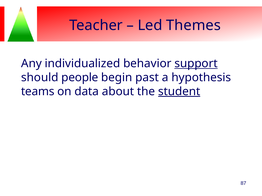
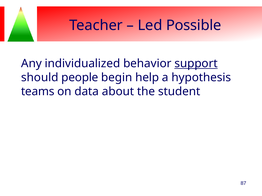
Themes: Themes -> Possible
past: past -> help
student underline: present -> none
